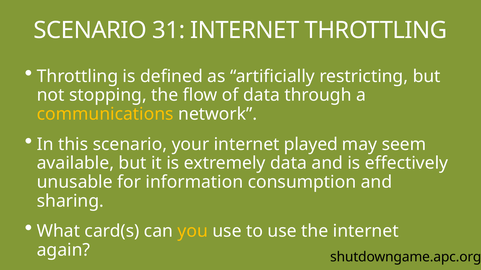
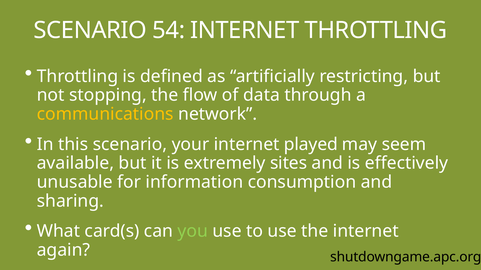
31: 31 -> 54
extremely data: data -> sites
you colour: yellow -> light green
